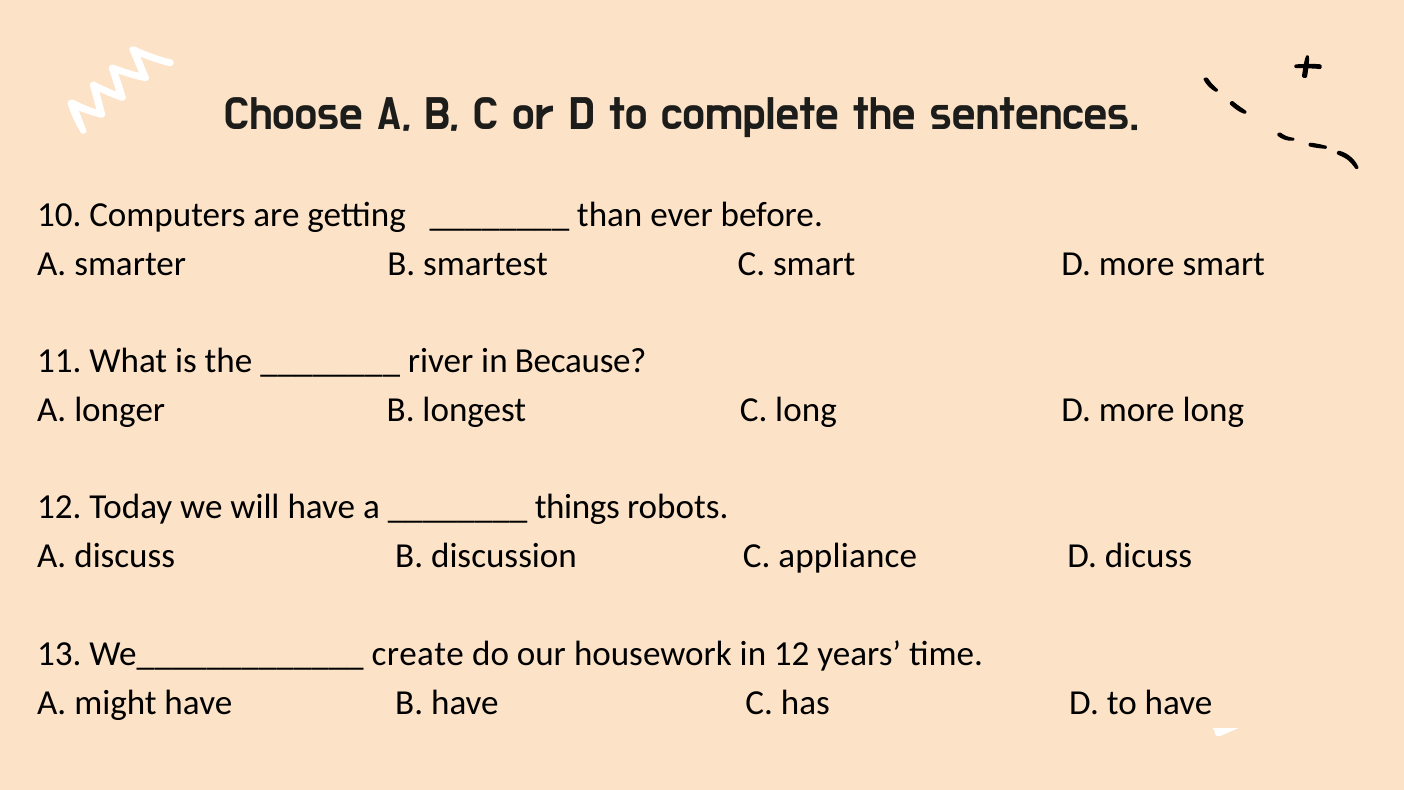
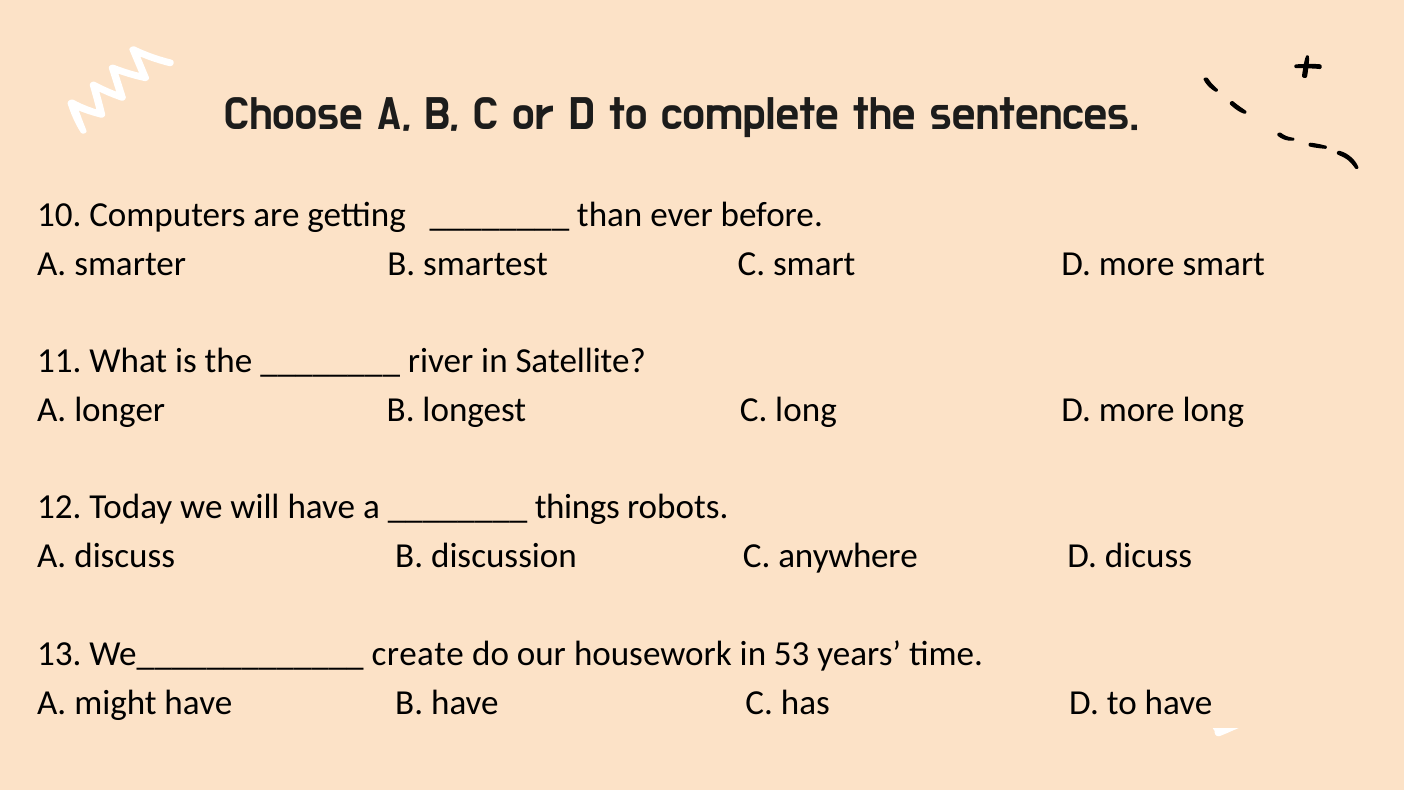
Because: Because -> Satellite
appliance: appliance -> anywhere
in 12: 12 -> 53
